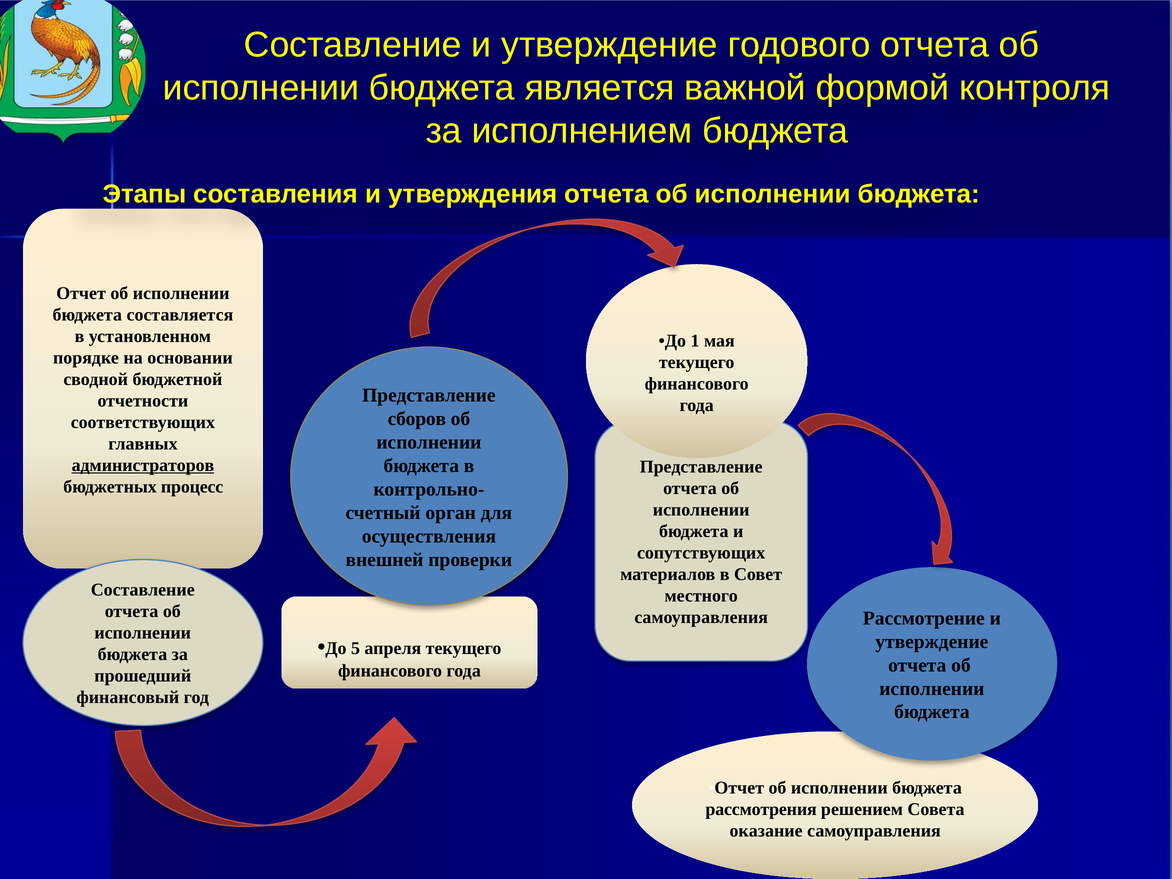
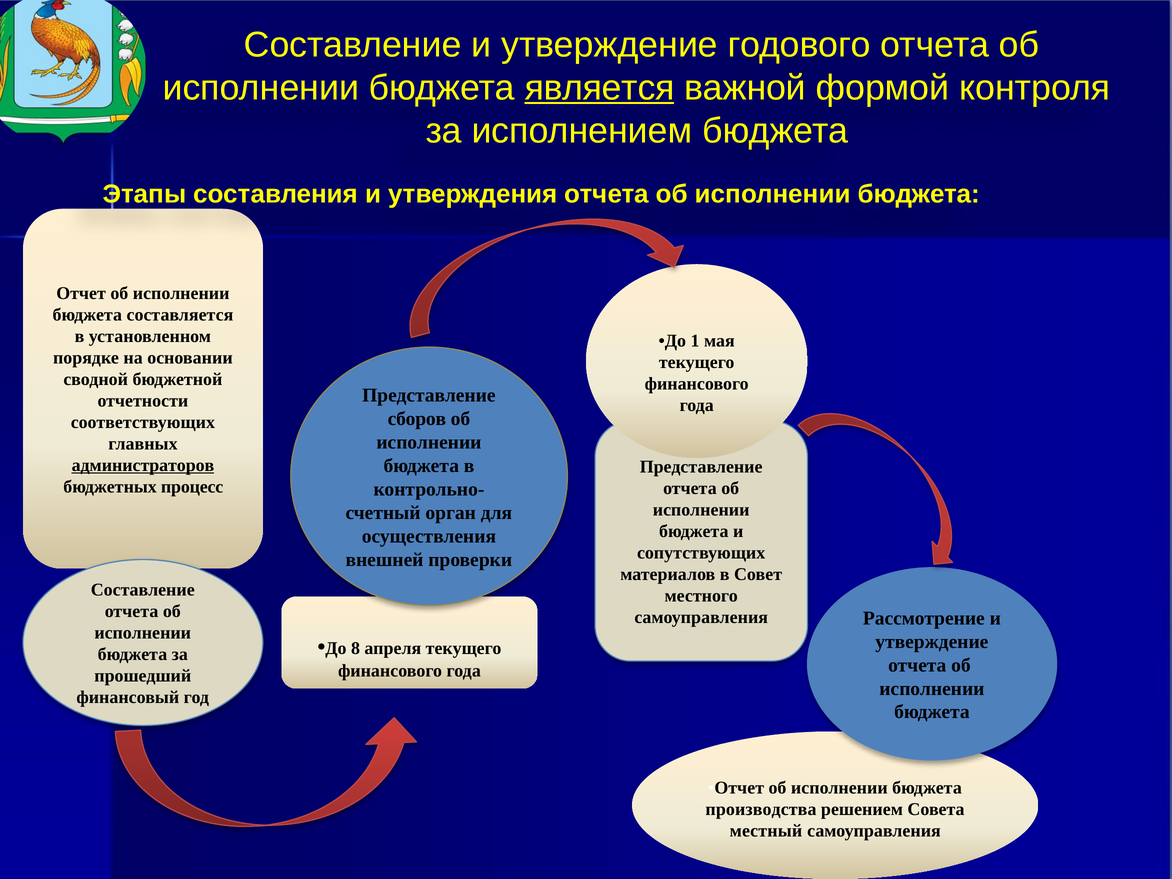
является underline: none -> present
5: 5 -> 8
рассмотрения: рассмотрения -> производства
оказание: оказание -> местный
